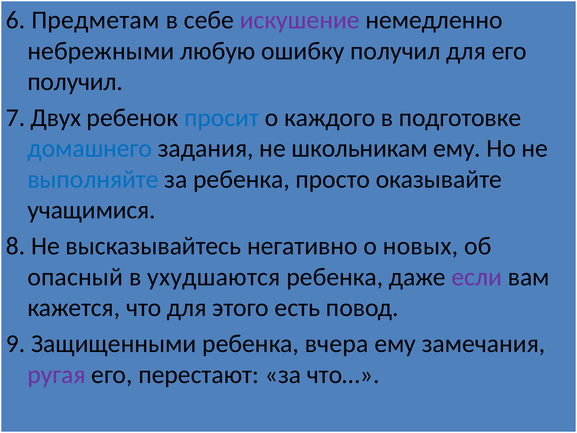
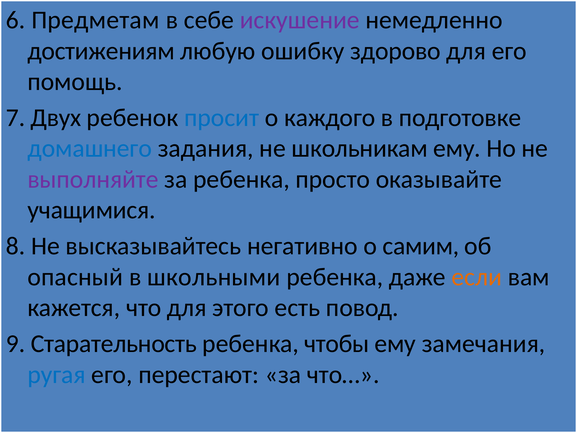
небрежными: небрежными -> достижениям
ошибку получил: получил -> здорово
получил at (75, 82): получил -> помощь
выполняйте colour: blue -> purple
новых: новых -> самим
ухудшаются: ухудшаются -> школьными
если colour: purple -> orange
Защищенными: Защищенными -> Старательность
вчера: вчера -> чтобы
ругая colour: purple -> blue
